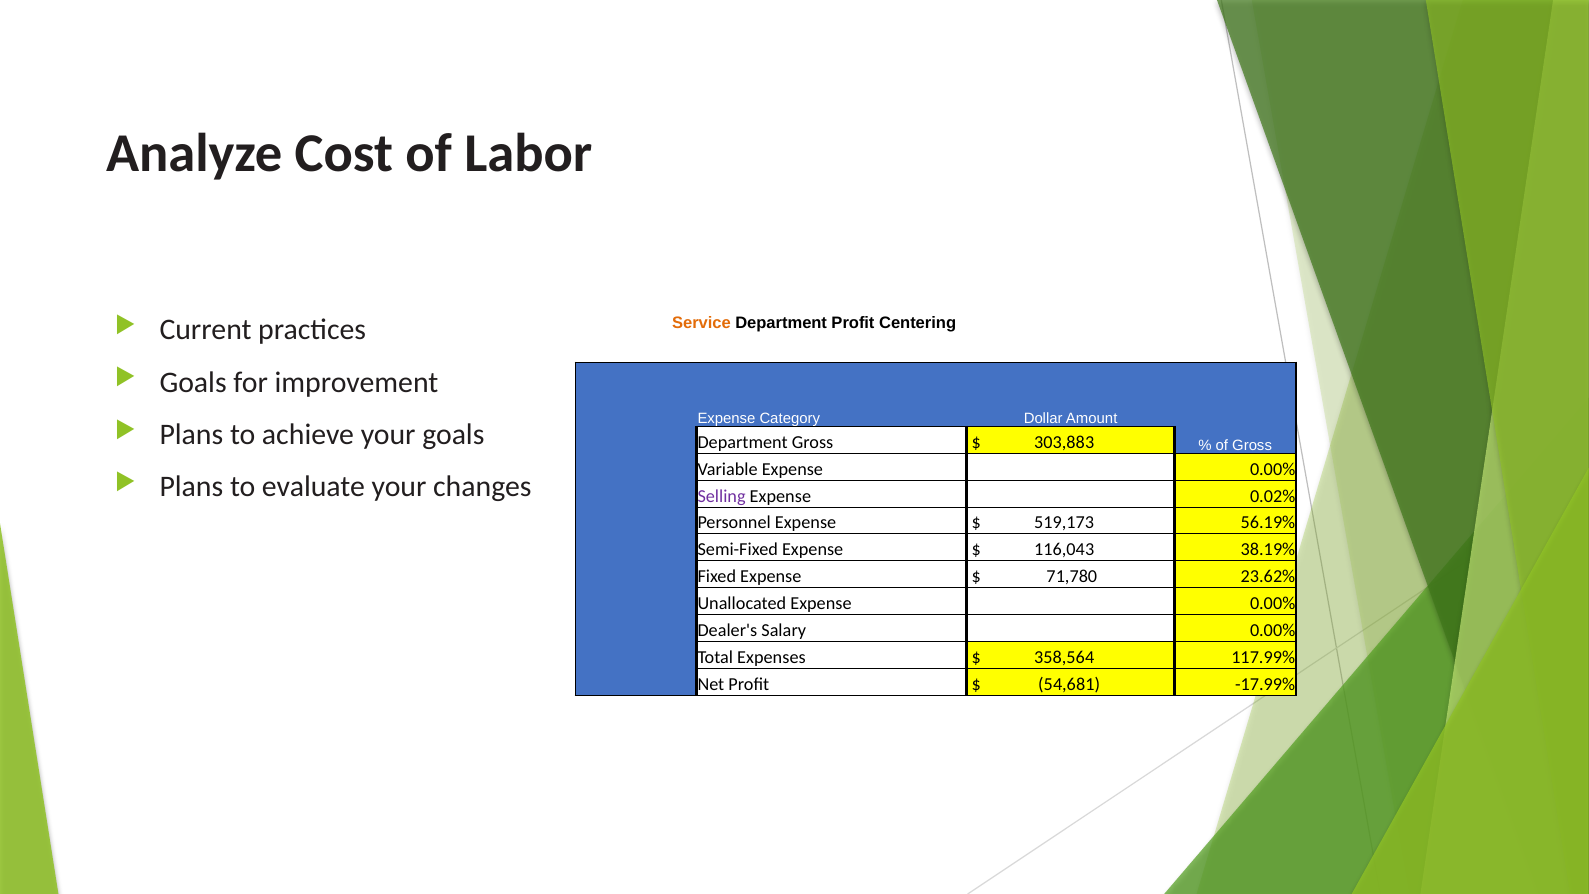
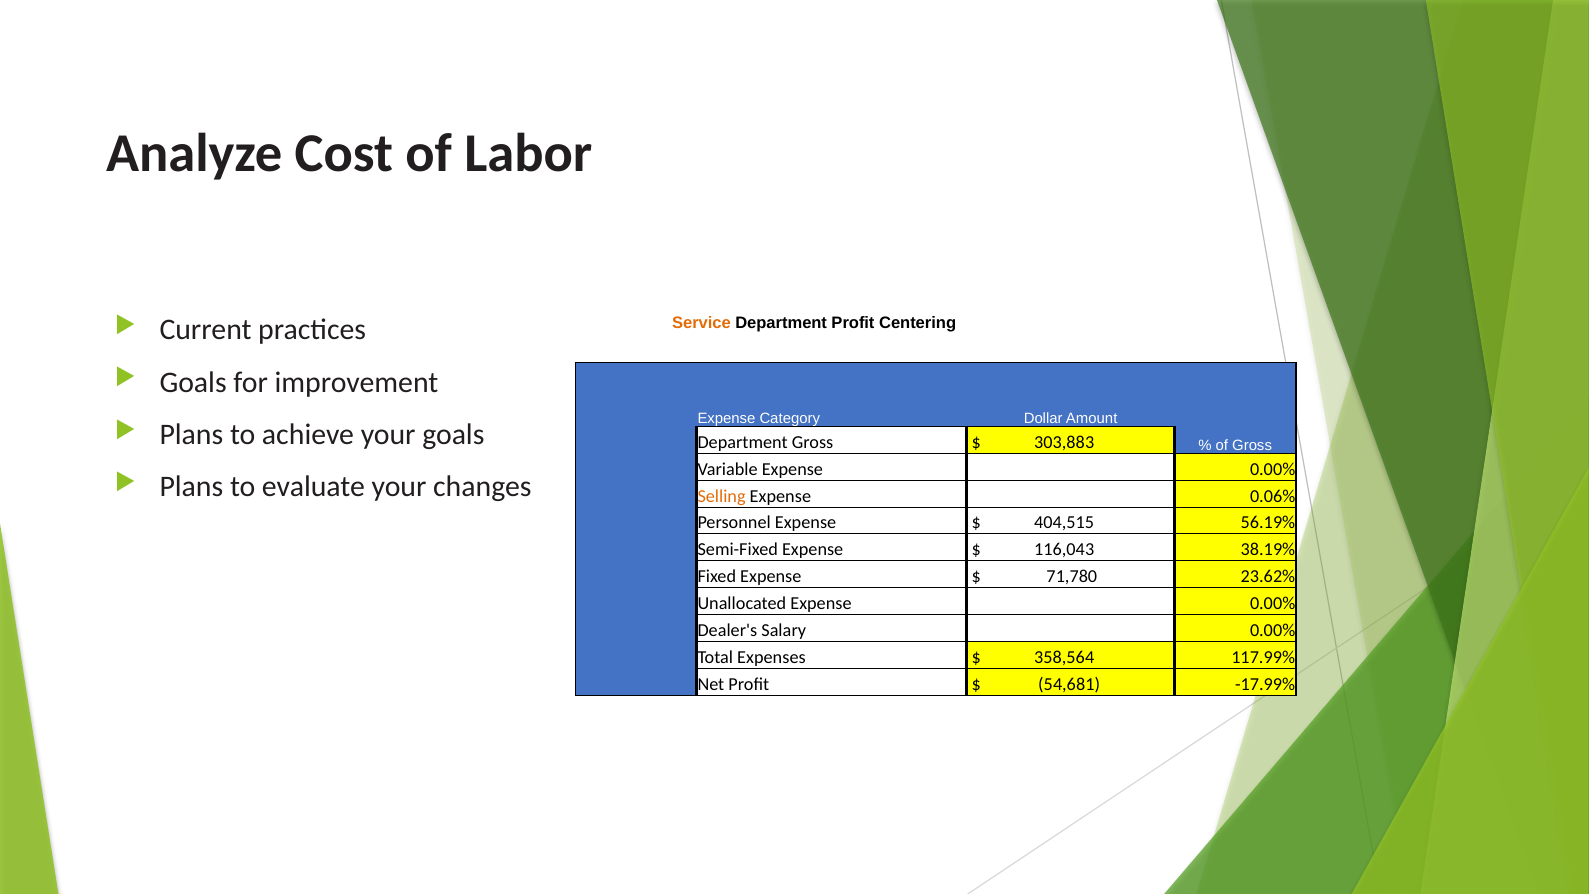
Selling colour: purple -> orange
0.02%: 0.02% -> 0.06%
519,173: 519,173 -> 404,515
